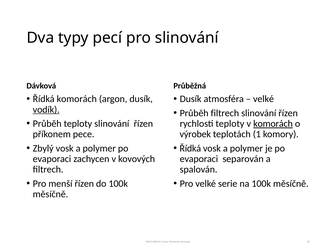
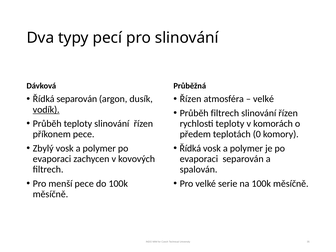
Řídká komorách: komorách -> separován
Dusík at (191, 99): Dusík -> Řízen
komorách at (273, 124) underline: present -> none
výrobek: výrobek -> předem
1: 1 -> 0
menší řízen: řízen -> pece
